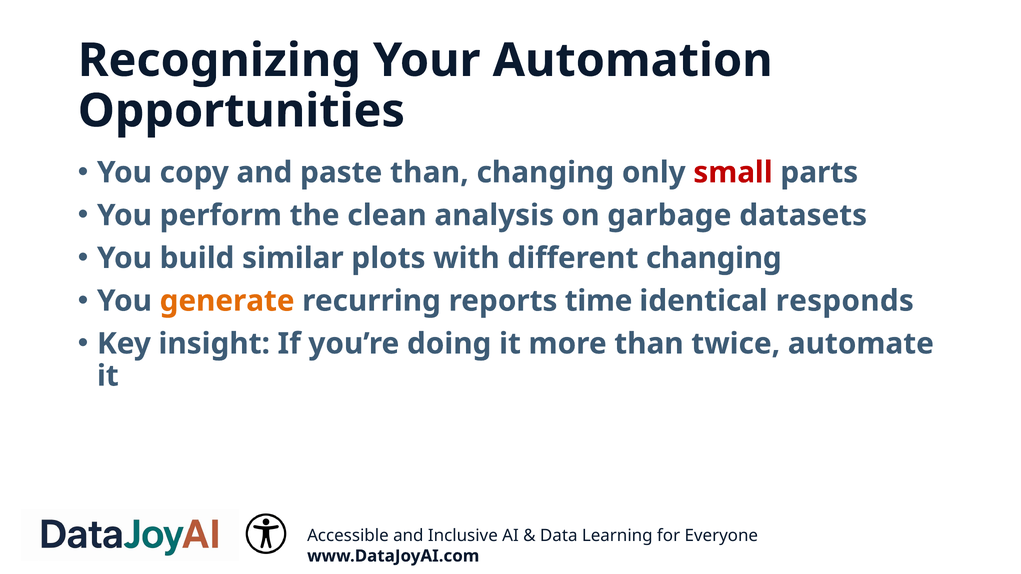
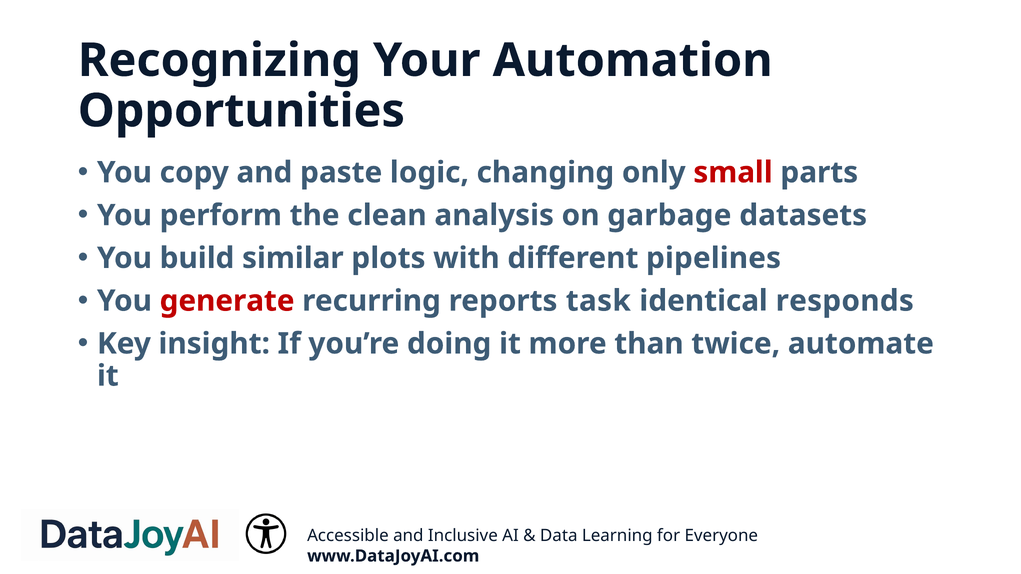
paste than: than -> logic
different changing: changing -> pipelines
generate colour: orange -> red
time: time -> task
